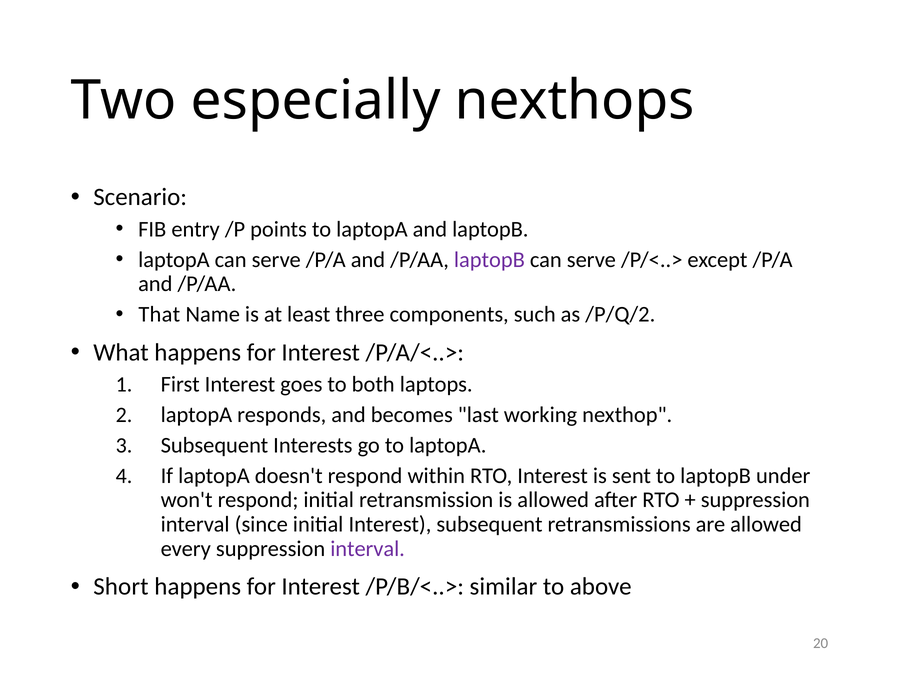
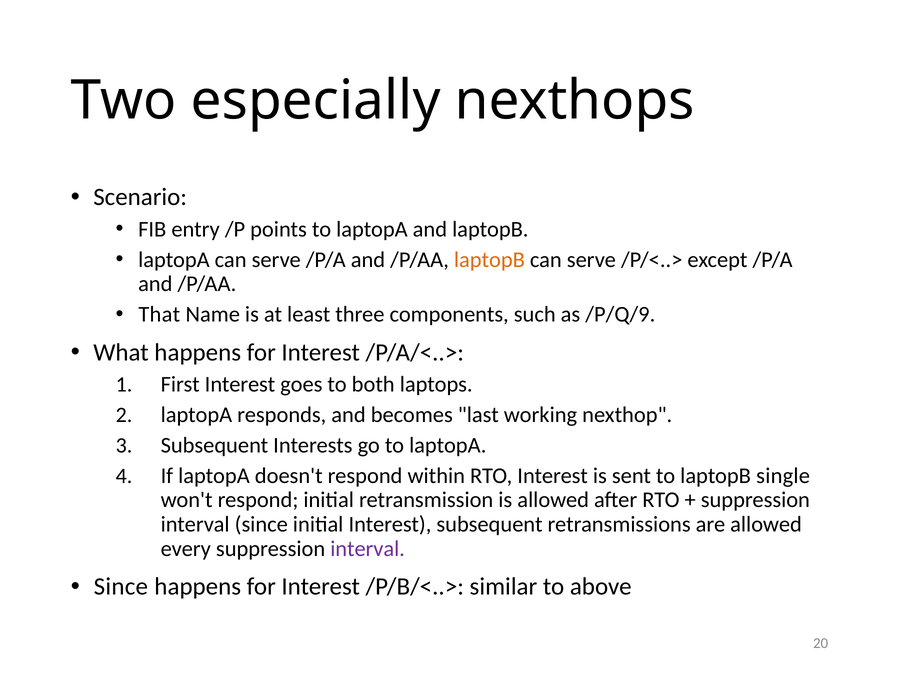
laptopB at (489, 260) colour: purple -> orange
/P/Q/2: /P/Q/2 -> /P/Q/9
under: under -> single
Short at (121, 587): Short -> Since
